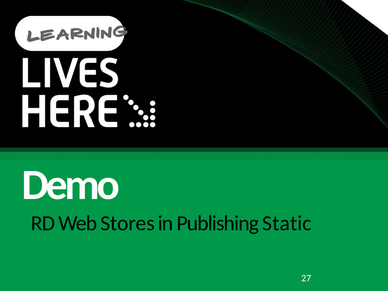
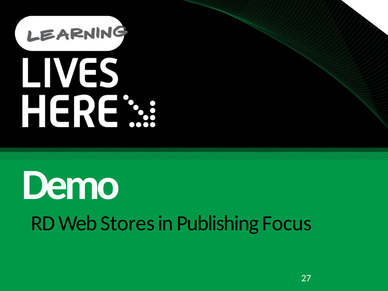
Static: Static -> Focus
